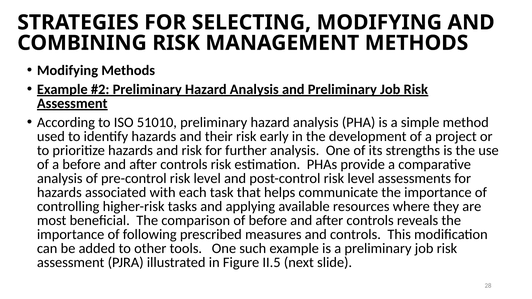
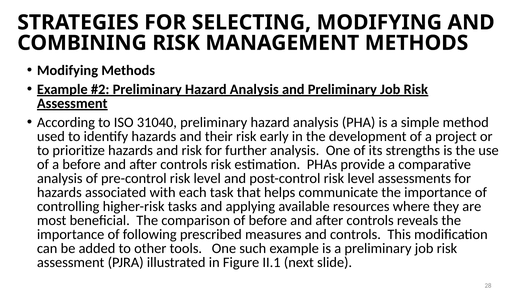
51010: 51010 -> 31040
II.5: II.5 -> II.1
